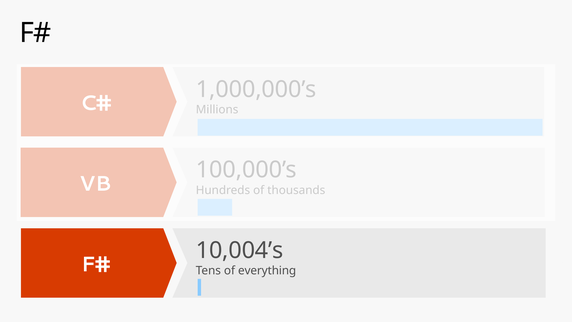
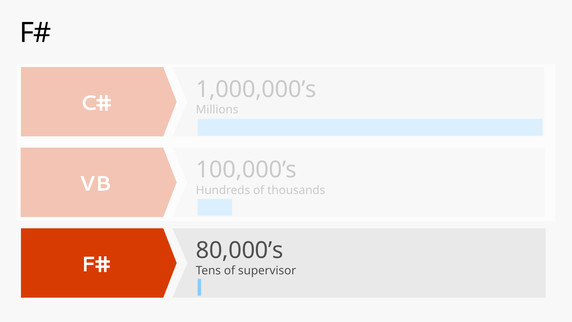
10,004’s: 10,004’s -> 80,000’s
everything: everything -> supervisor
